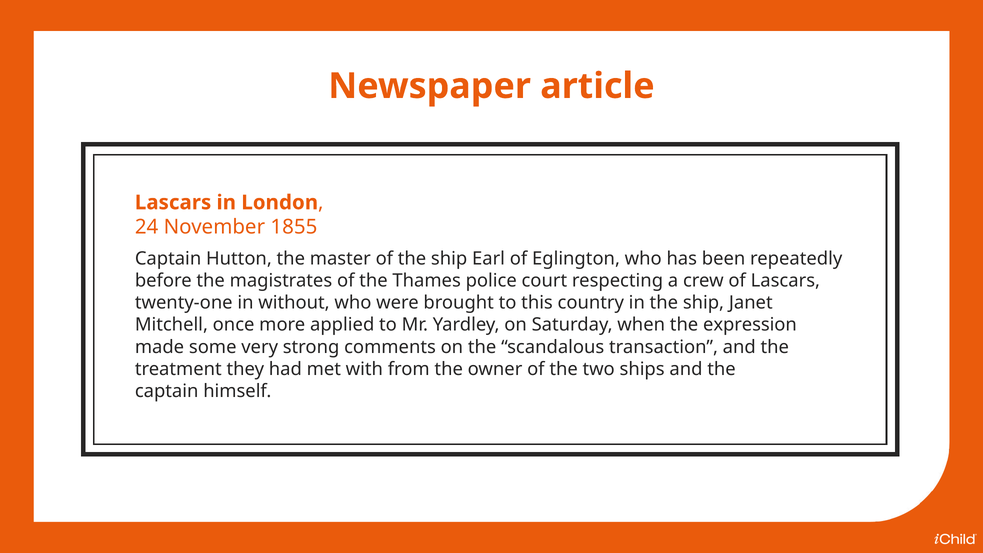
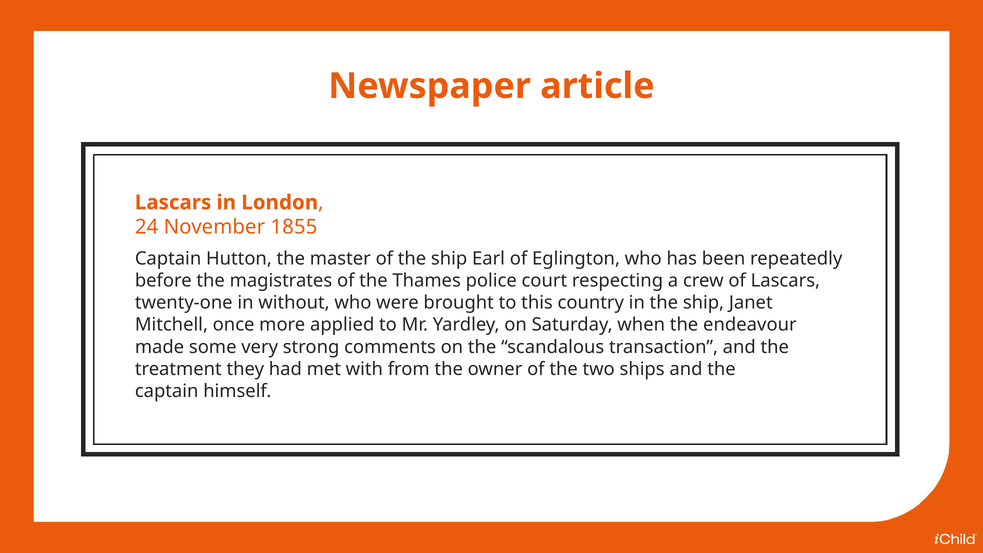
expression: expression -> endeavour
